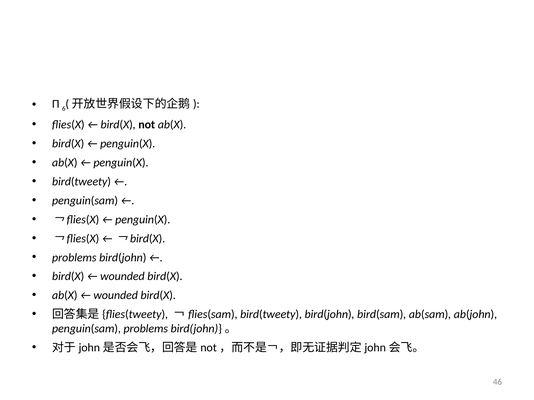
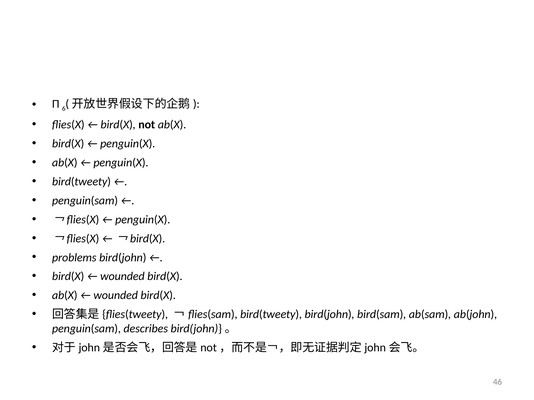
penguin(sam problems: problems -> describes
